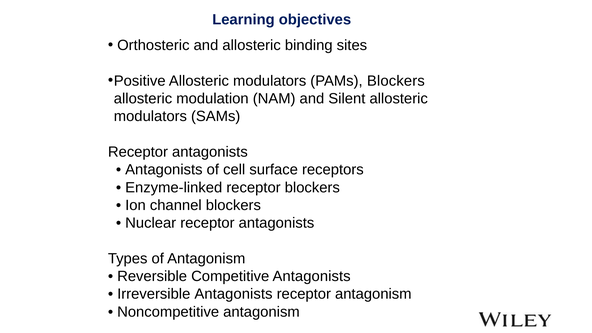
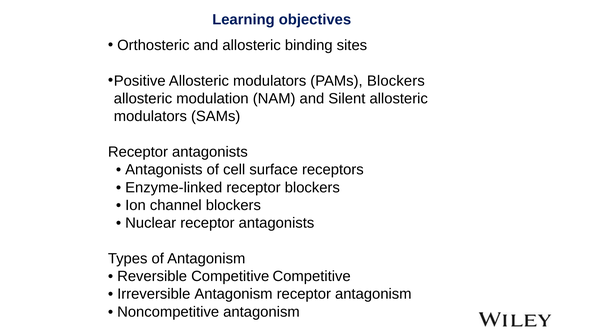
Competitive Antagonists: Antagonists -> Competitive
Irreversible Antagonists: Antagonists -> Antagonism
